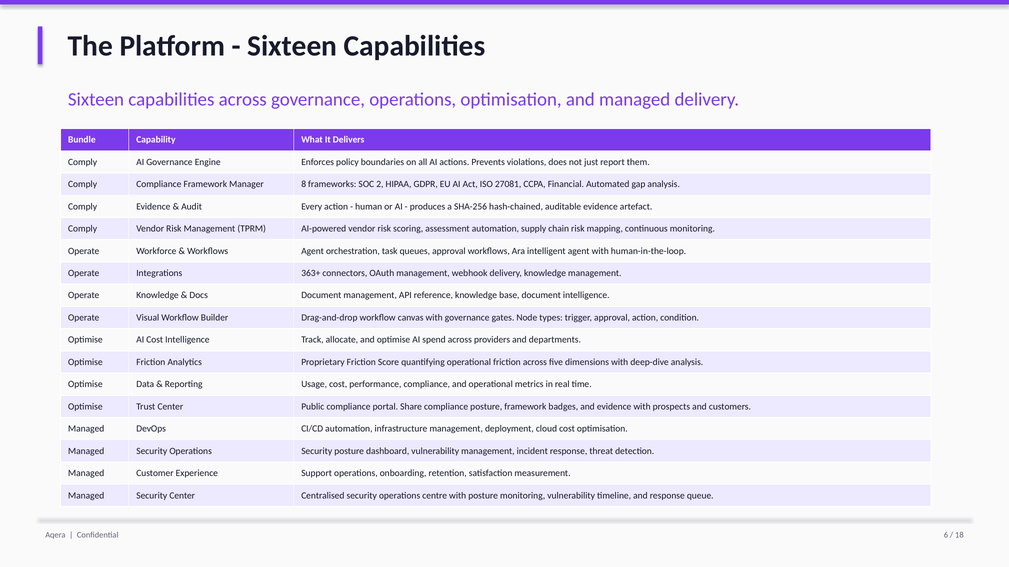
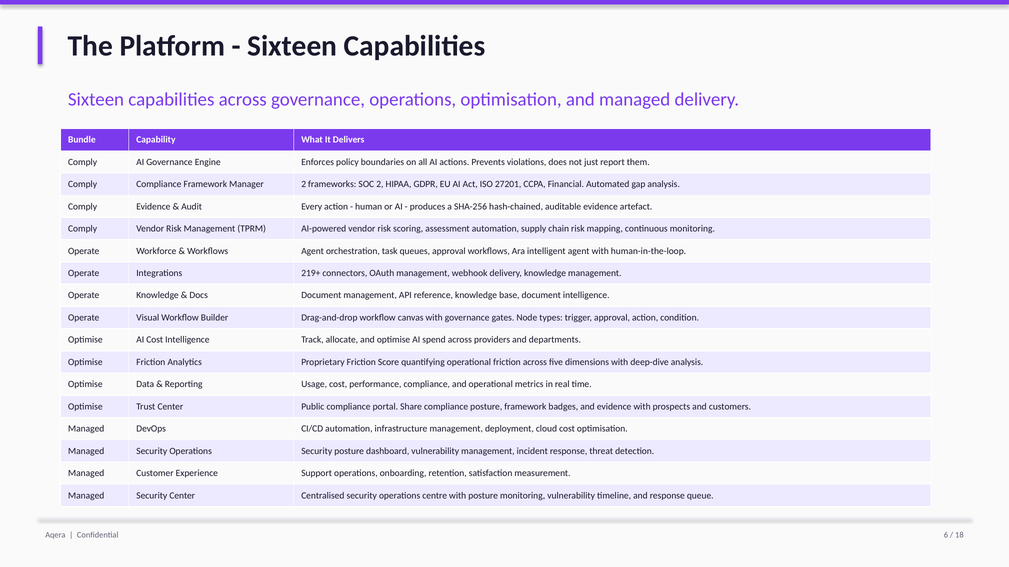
Manager 8: 8 -> 2
27081: 27081 -> 27201
363+: 363+ -> 219+
